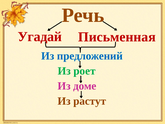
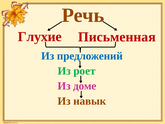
Угадай: Угадай -> Глухие
растут: растут -> навык
